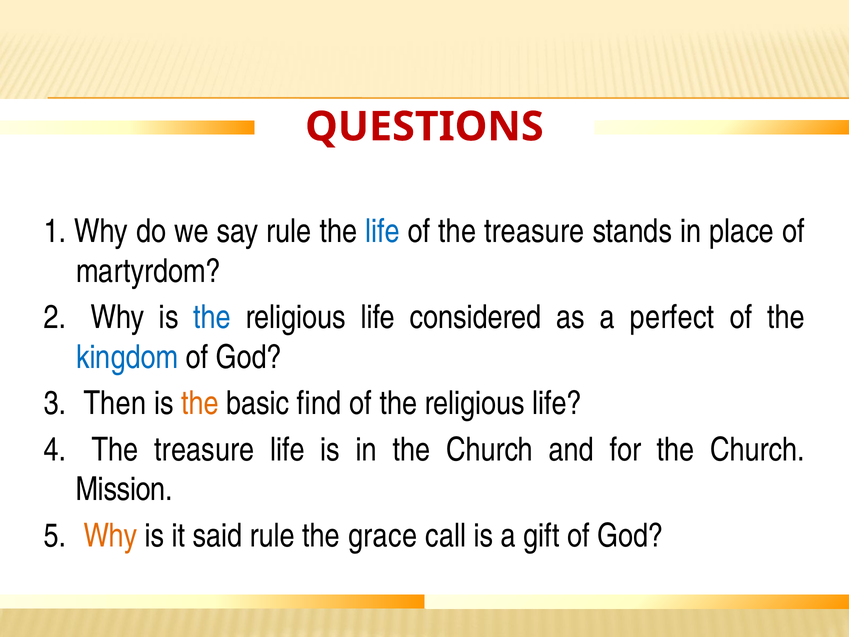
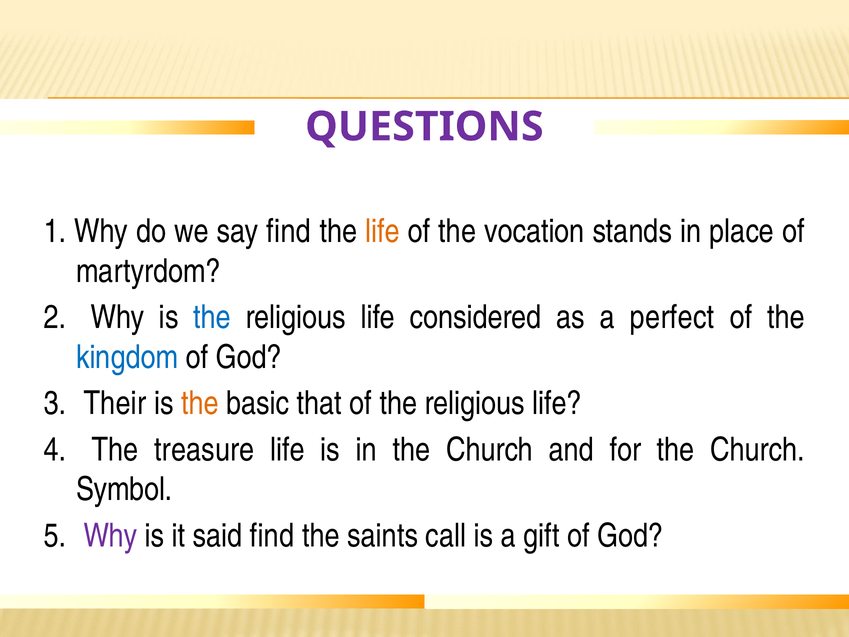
QUESTIONS colour: red -> purple
say rule: rule -> find
life at (382, 231) colour: blue -> orange
of the treasure: treasure -> vocation
Then: Then -> Their
find: find -> that
Mission: Mission -> Symbol
Why at (110, 535) colour: orange -> purple
said rule: rule -> find
grace: grace -> saints
